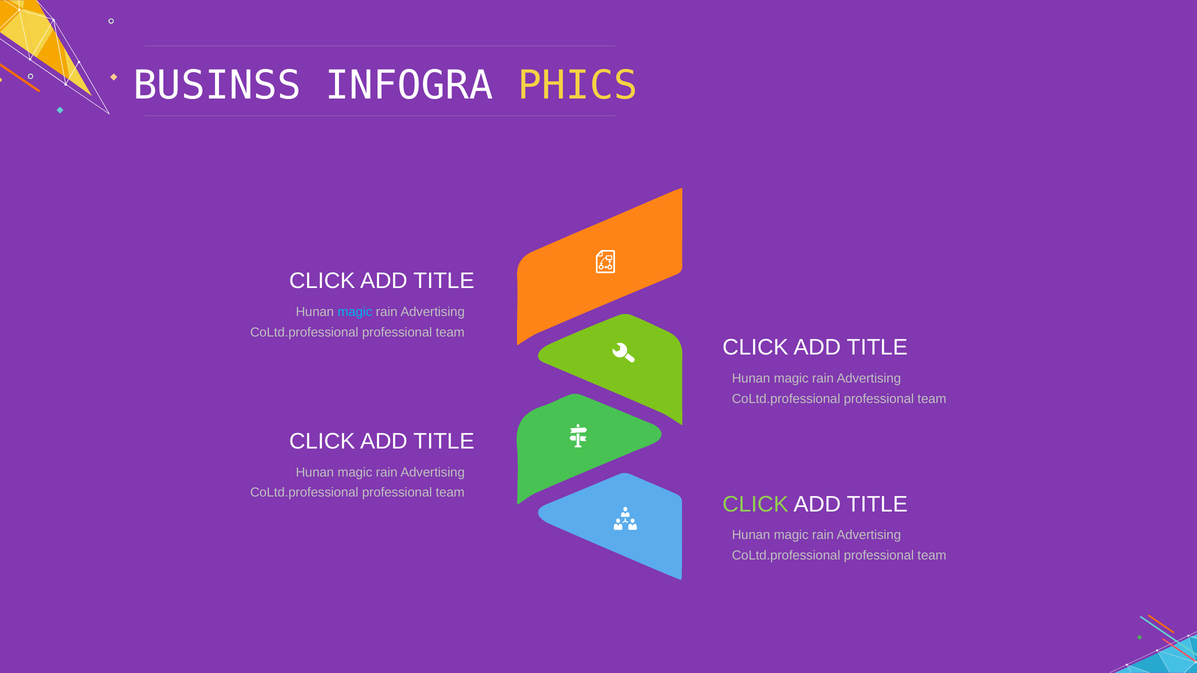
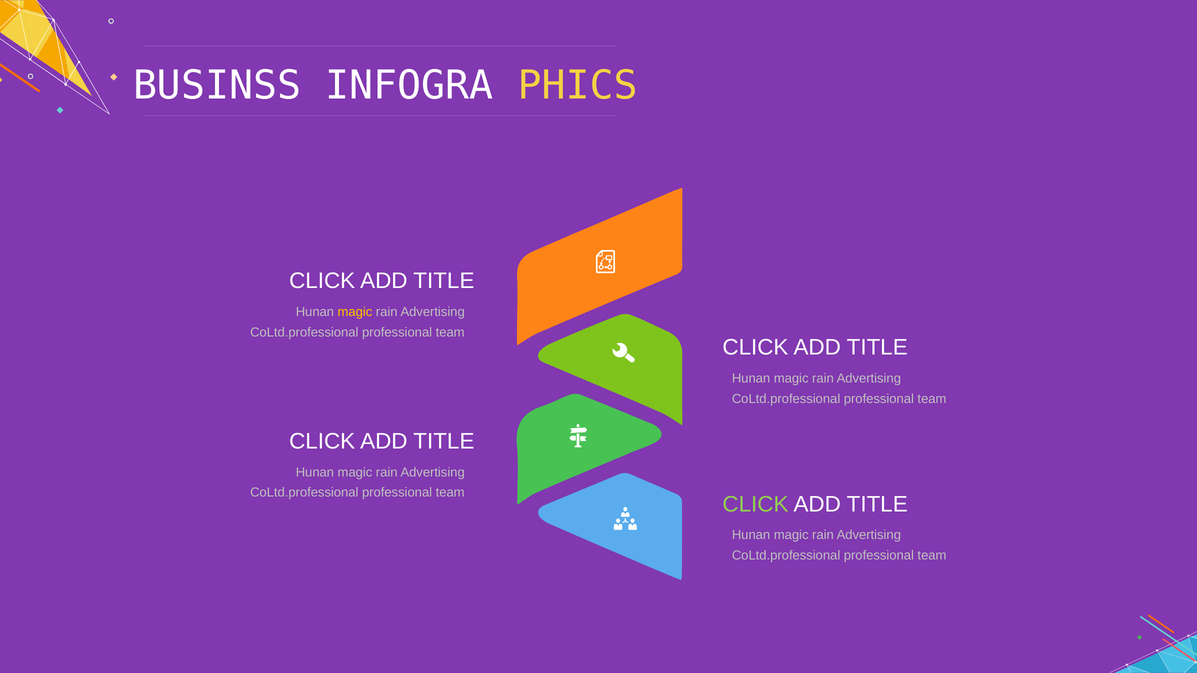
magic at (355, 312) colour: light blue -> yellow
